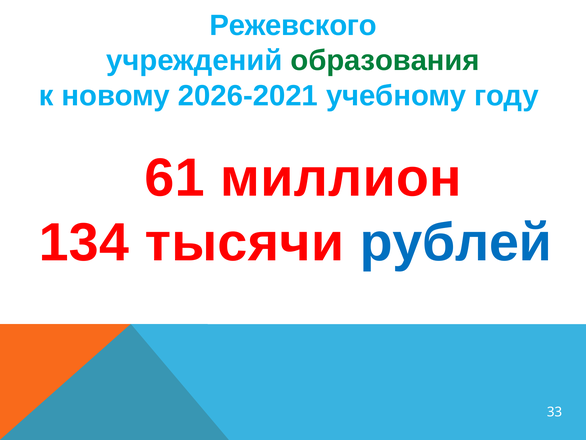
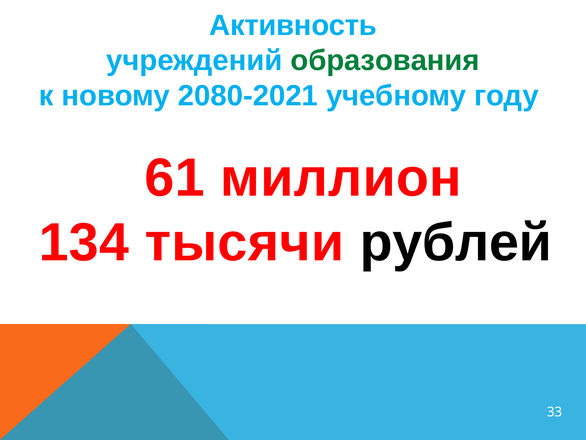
Режевского: Режевского -> Активность
2026-2021: 2026-2021 -> 2080-2021
рублей colour: blue -> black
